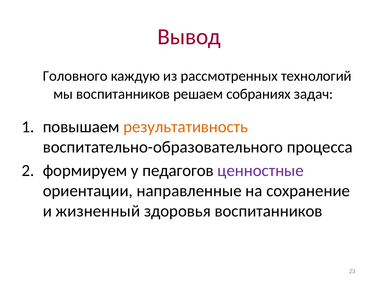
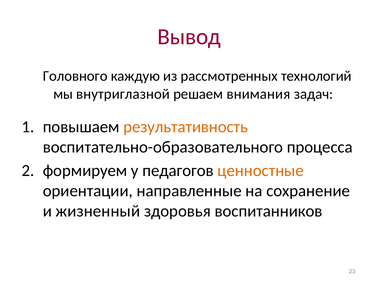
мы воспитанников: воспитанников -> внутриглазной
собраниях: собраниях -> внимания
ценностные colour: purple -> orange
